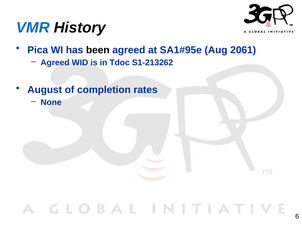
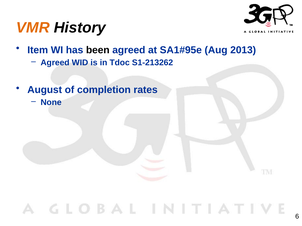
VMR colour: blue -> orange
Pica: Pica -> Item
2061: 2061 -> 2013
